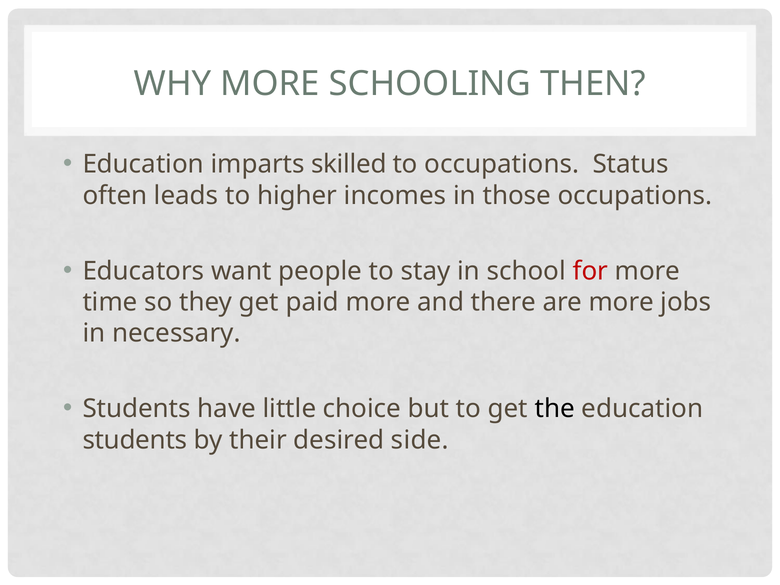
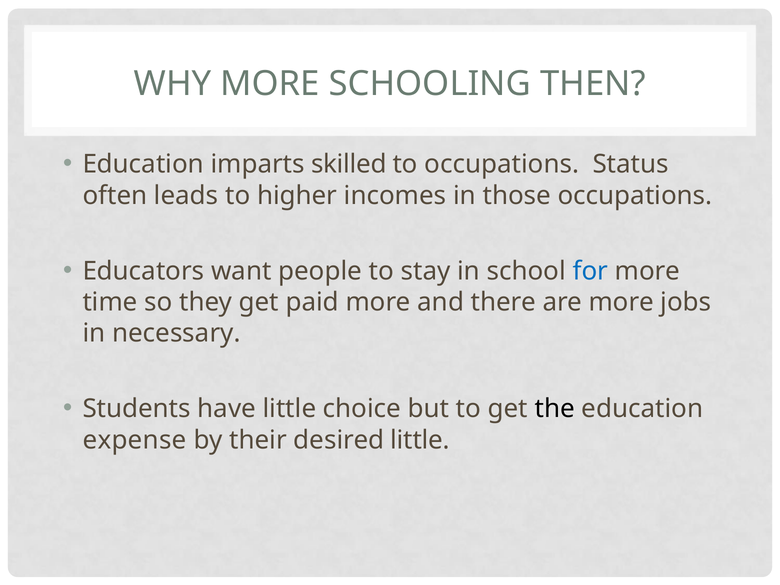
for colour: red -> blue
students at (135, 440): students -> expense
desired side: side -> little
